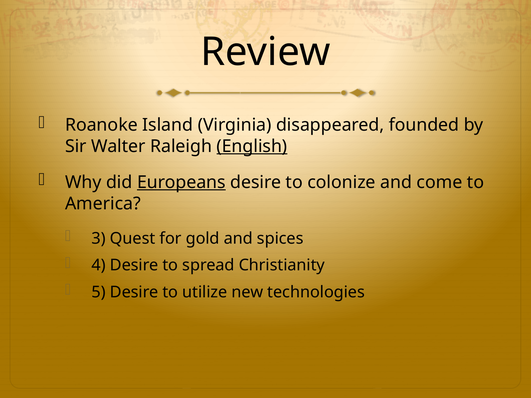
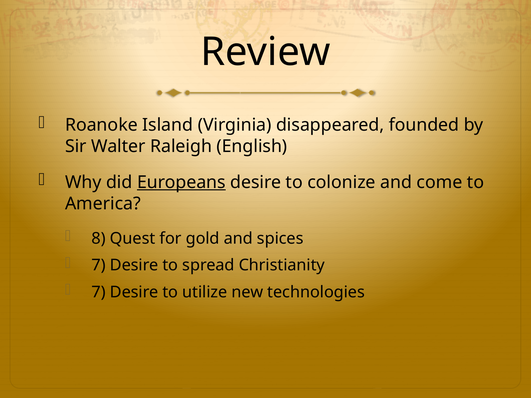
English underline: present -> none
3: 3 -> 8
4 at (99, 265): 4 -> 7
5 at (99, 292): 5 -> 7
